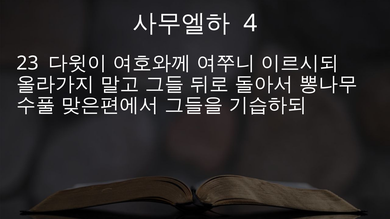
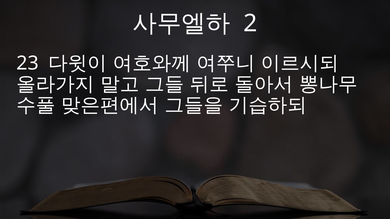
4: 4 -> 2
